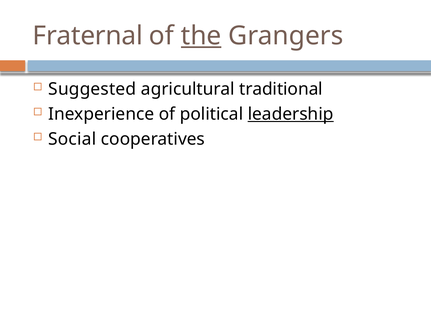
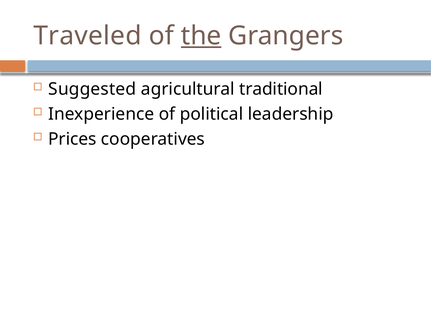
Fraternal: Fraternal -> Traveled
leadership underline: present -> none
Social: Social -> Prices
